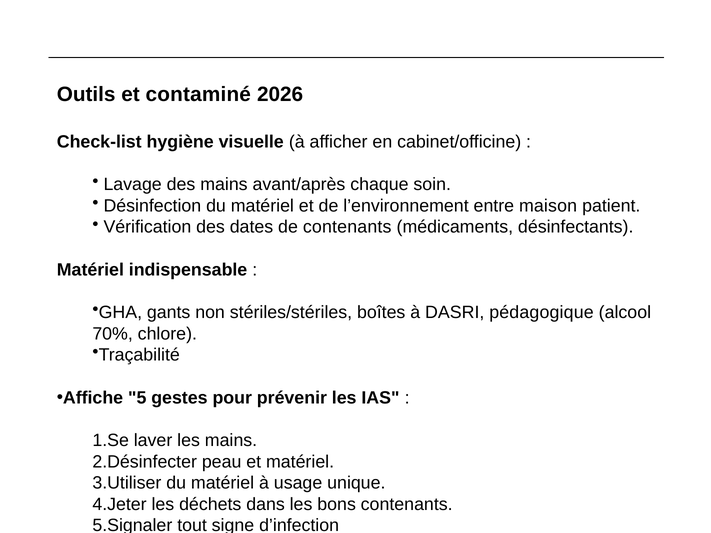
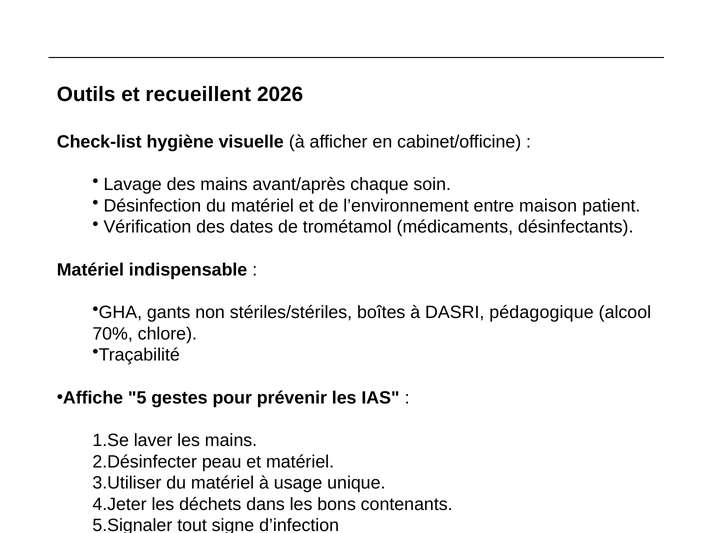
contaminé: contaminé -> recueillent
de contenants: contenants -> trométamol
